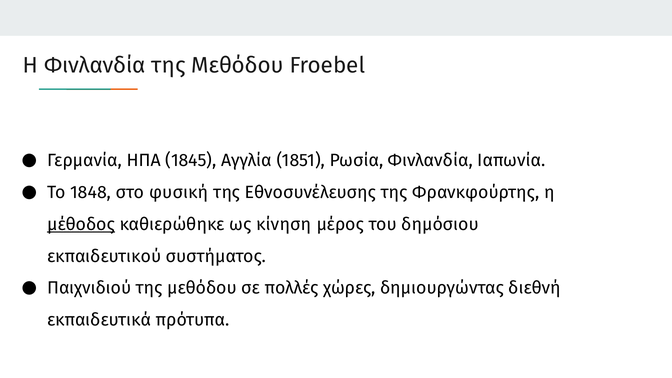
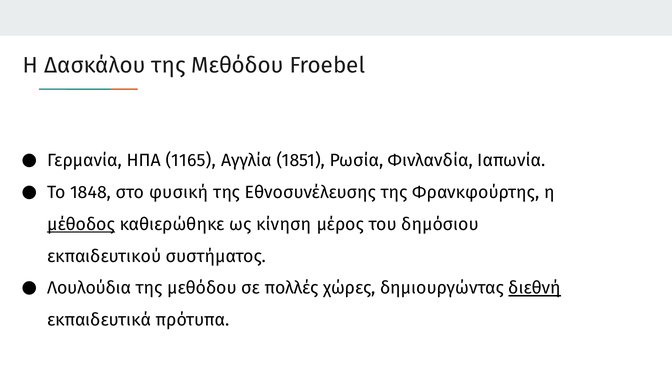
Η Φινλανδία: Φινλανδία -> Δασκάλου
1845: 1845 -> 1165
Παιχνιδιού: Παιχνιδιού -> Λουλούδια
διεθνή underline: none -> present
